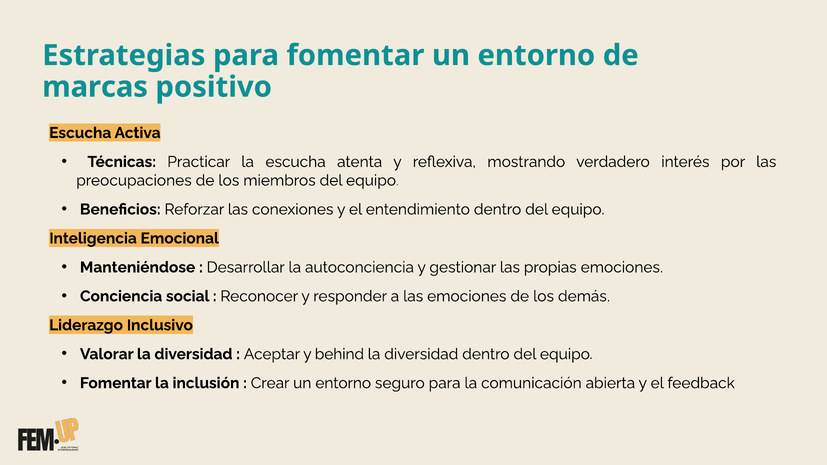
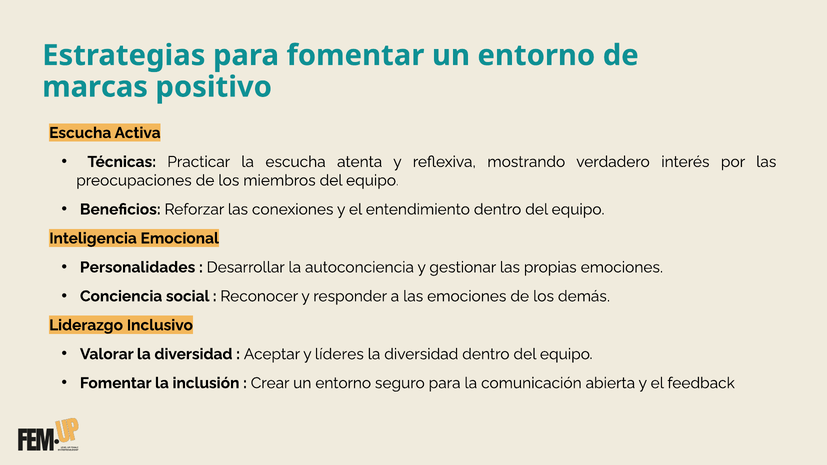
Manteniéndose: Manteniéndose -> Personalidades
behind: behind -> líderes
